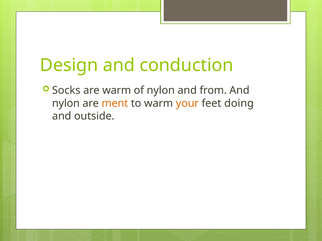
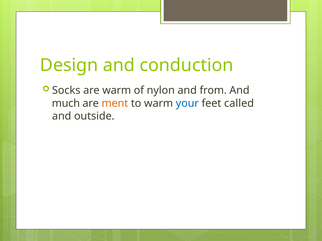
nylon at (66, 104): nylon -> much
your colour: orange -> blue
doing: doing -> called
